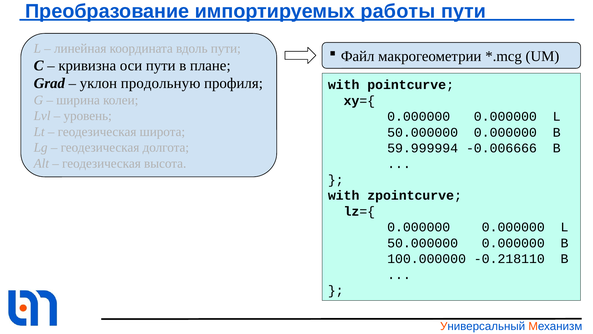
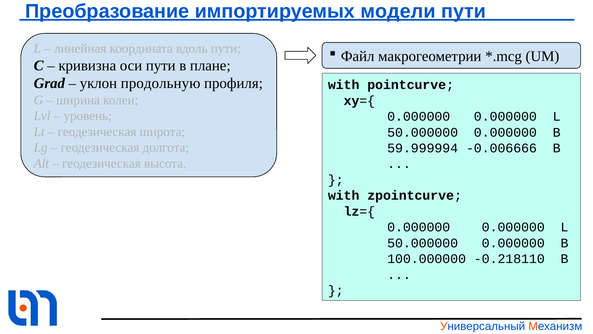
работы: работы -> модели
